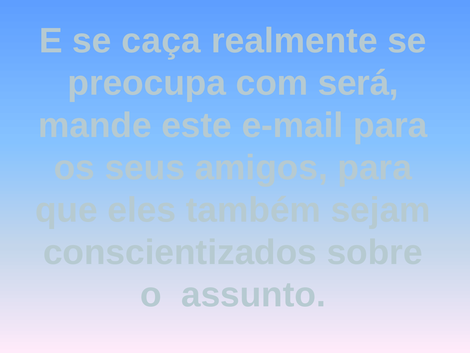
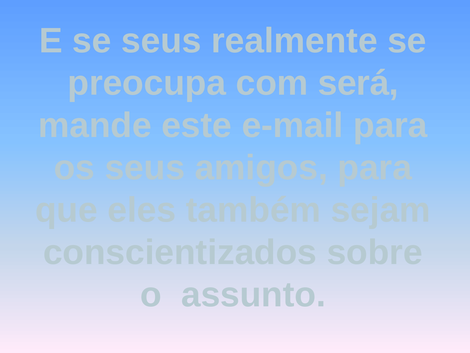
se caça: caça -> seus
